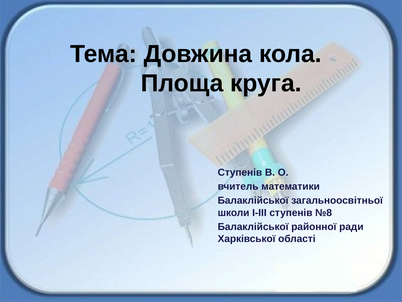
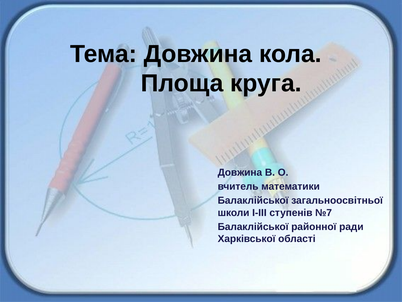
Ступенів at (240, 172): Ступенів -> Довжина
№8: №8 -> №7
